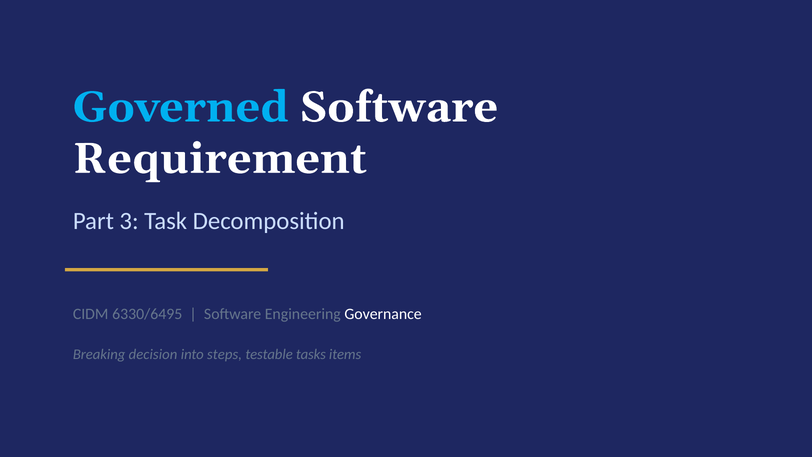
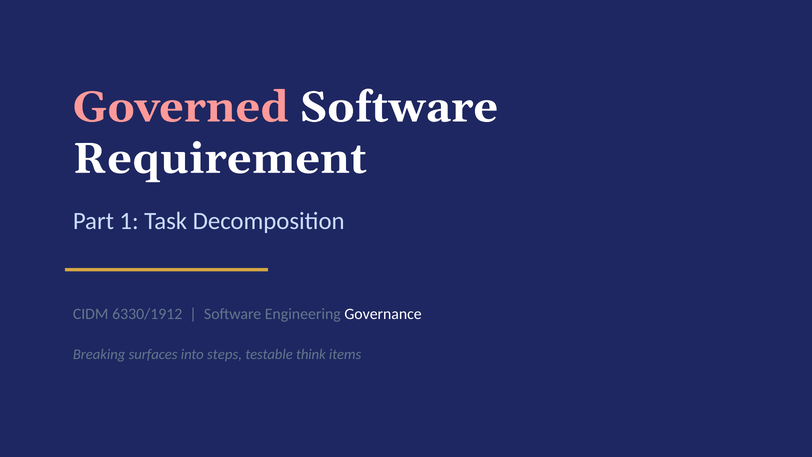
Governed colour: light blue -> pink
3: 3 -> 1
6330/6495: 6330/6495 -> 6330/1912
decision: decision -> surfaces
tasks: tasks -> think
